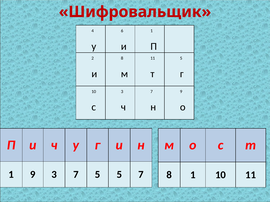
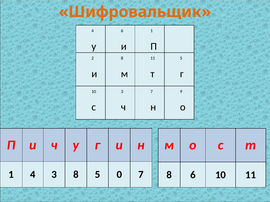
Шифровальщик colour: red -> orange
1 9: 9 -> 4
3 7: 7 -> 8
5 5: 5 -> 0
8 1: 1 -> 6
